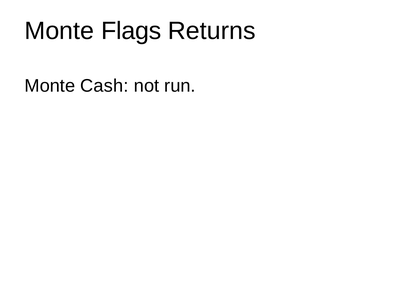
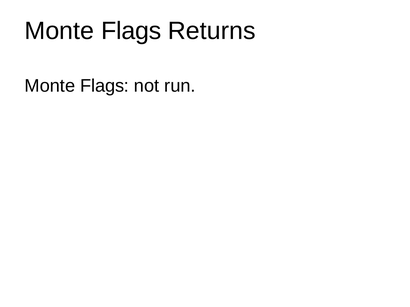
Cash at (104, 86): Cash -> Flags
